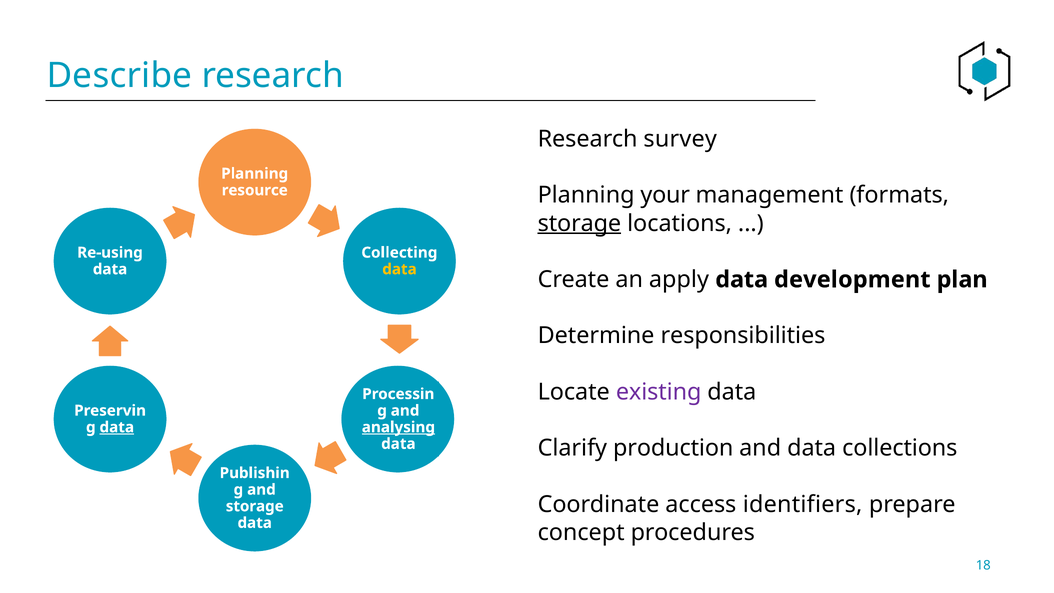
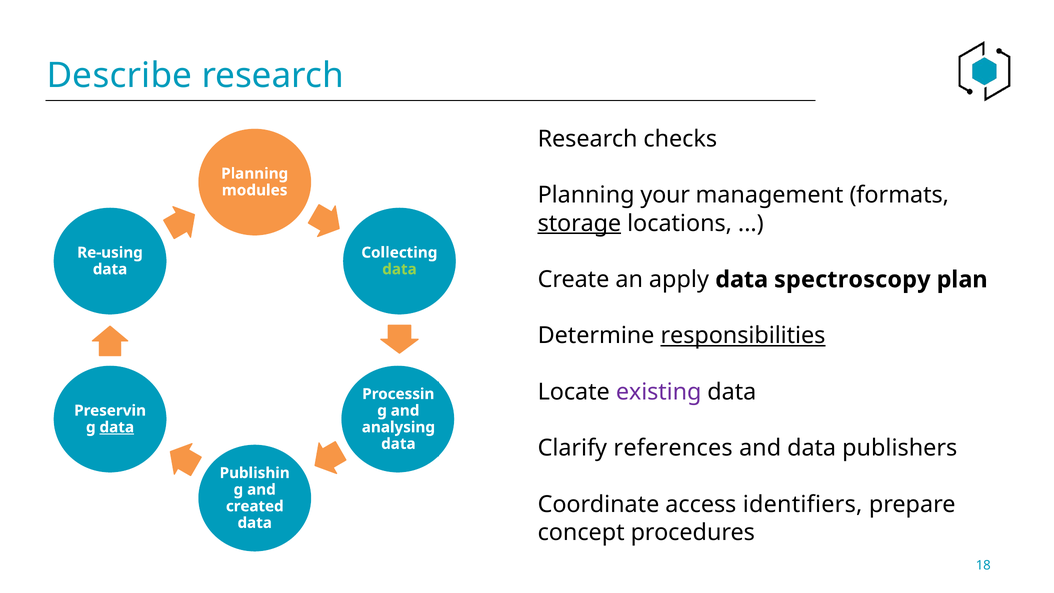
survey: survey -> checks
resource: resource -> modules
data at (399, 269) colour: yellow -> light green
development: development -> spectroscopy
responsibilities underline: none -> present
analysing underline: present -> none
production: production -> references
collections: collections -> publishers
storage at (255, 506): storage -> created
